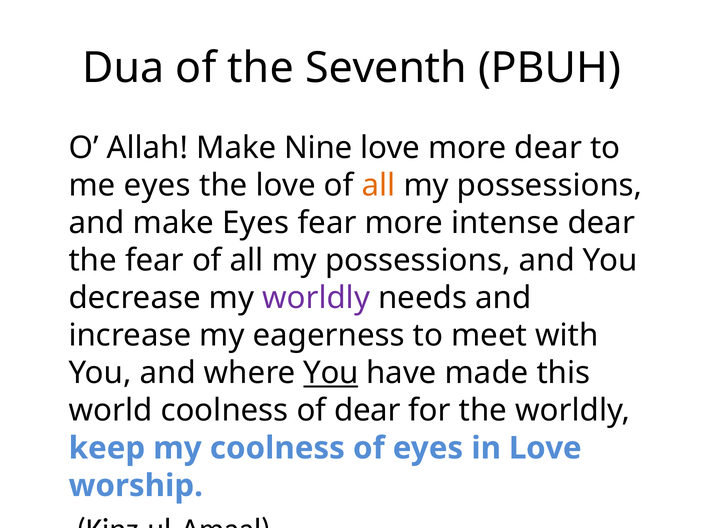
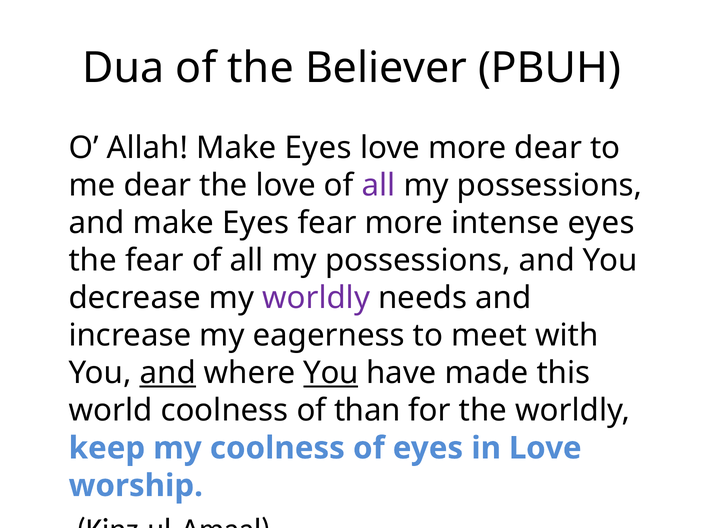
Seventh: Seventh -> Believer
Allah Make Nine: Nine -> Eyes
me eyes: eyes -> dear
all at (379, 185) colour: orange -> purple
intense dear: dear -> eyes
and at (168, 373) underline: none -> present
of dear: dear -> than
